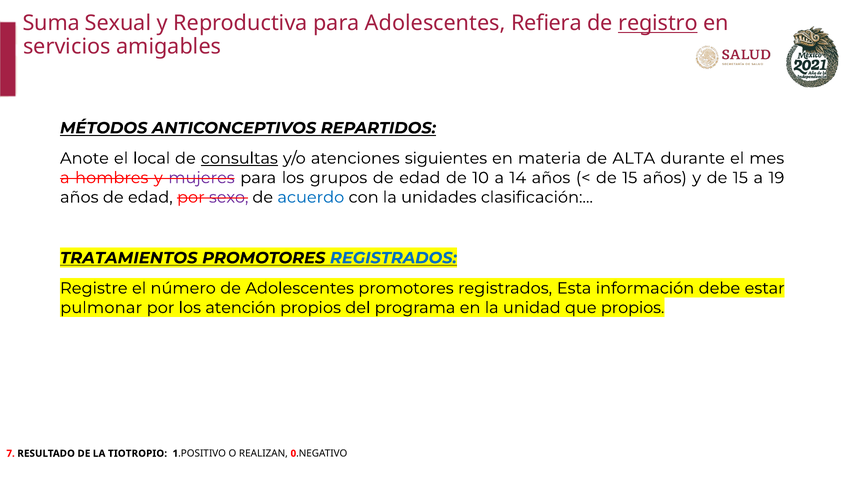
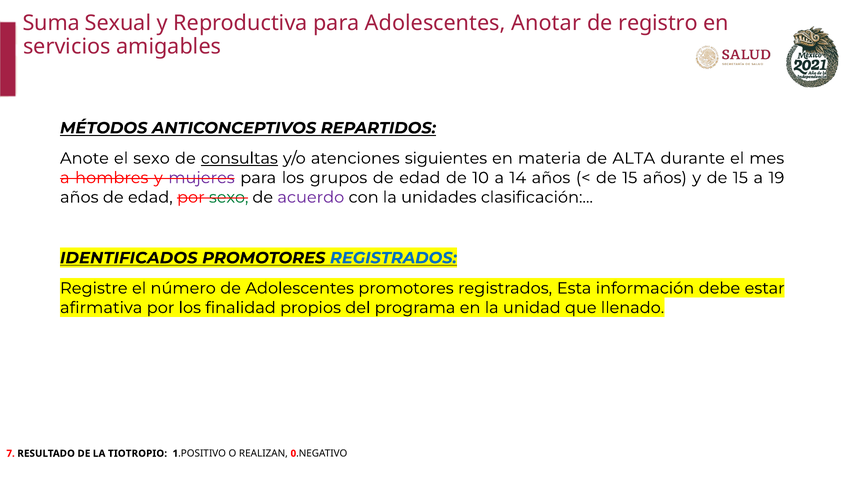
Refiera: Refiera -> Anotar
registro underline: present -> none
el local: local -> sexo
sexo at (229, 197) colour: purple -> green
acuerdo colour: blue -> purple
TRATAMIENTOS: TRATAMIENTOS -> IDENTIFICADOS
pulmonar: pulmonar -> afirmativa
atención: atención -> finalidad
que propios: propios -> llenado
